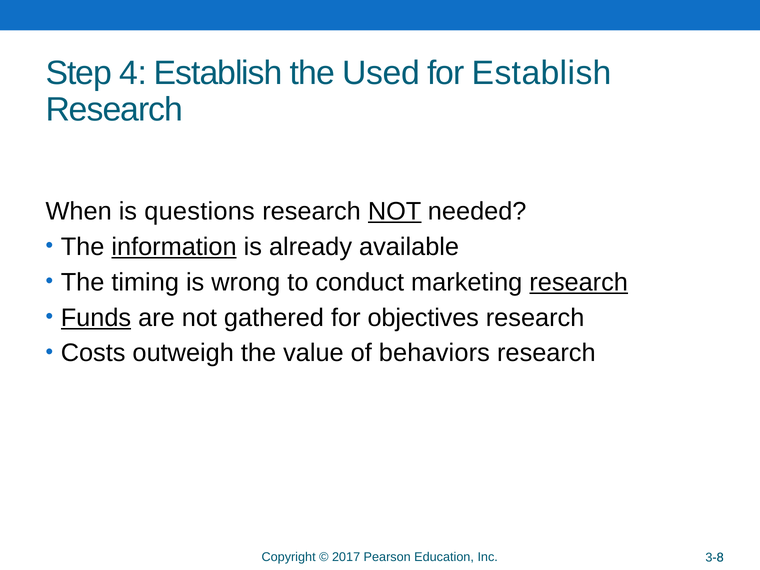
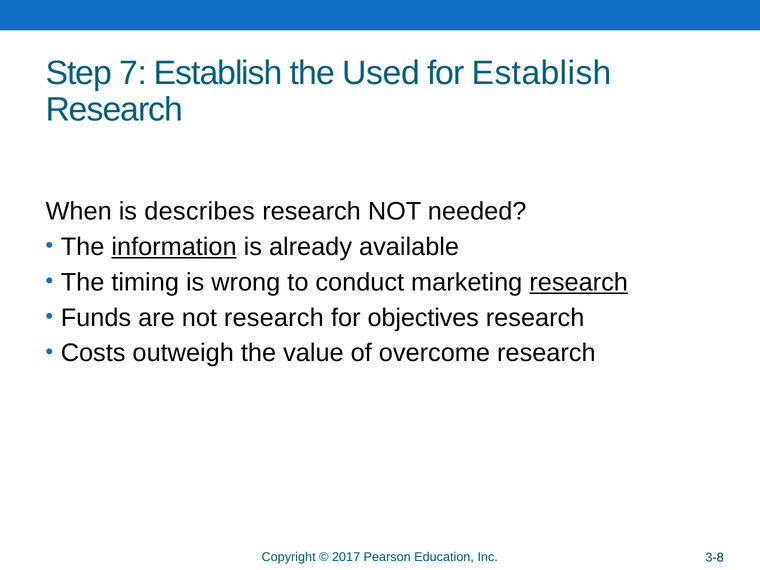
4: 4 -> 7
questions: questions -> describes
NOT at (395, 211) underline: present -> none
Funds underline: present -> none
not gathered: gathered -> research
behaviors: behaviors -> overcome
